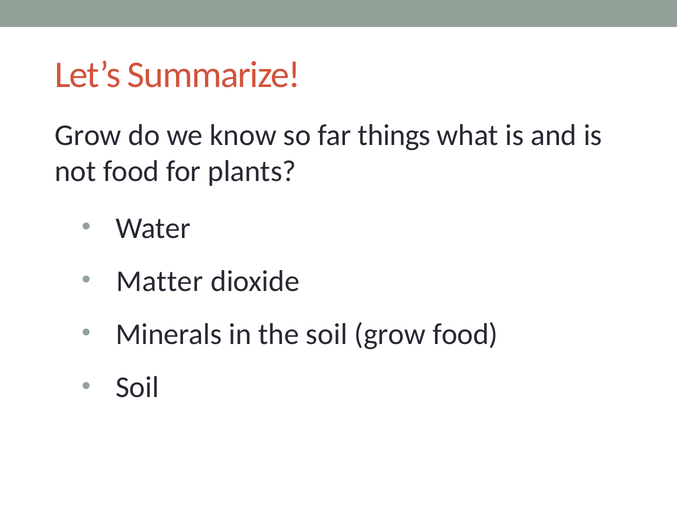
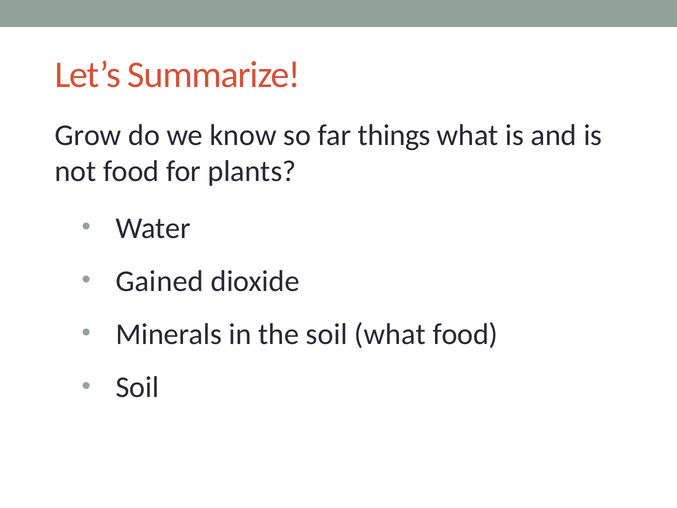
Matter: Matter -> Gained
soil grow: grow -> what
